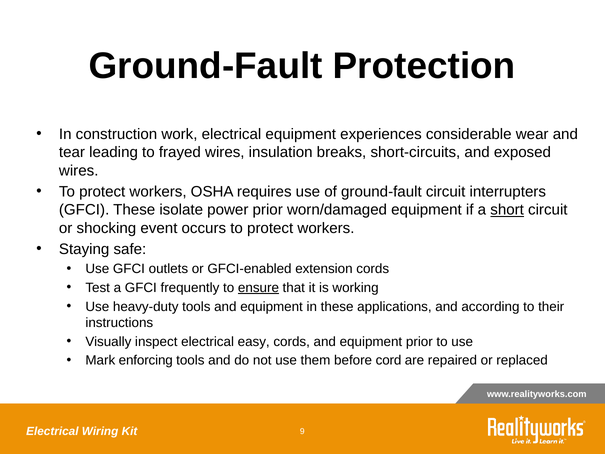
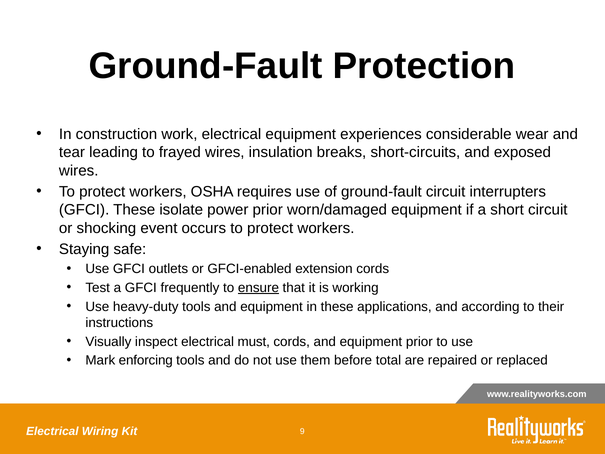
short underline: present -> none
easy: easy -> must
cord: cord -> total
